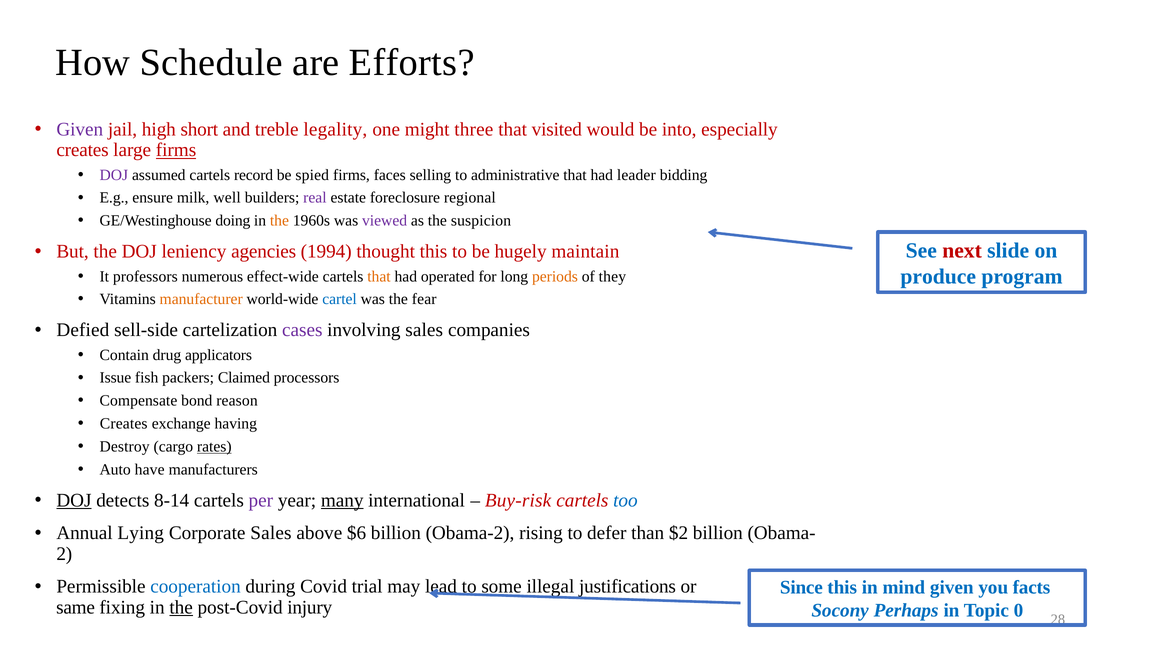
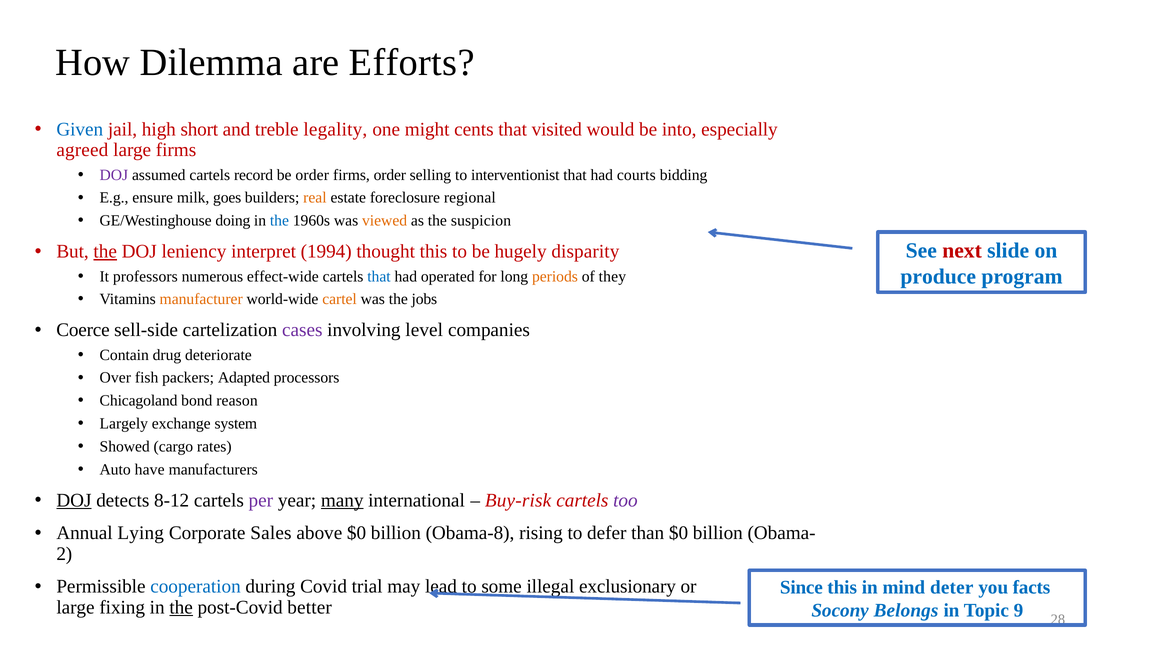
Schedule: Schedule -> Dilemma
Given at (80, 129) colour: purple -> blue
three: three -> cents
creates at (82, 150): creates -> agreed
firms at (176, 150) underline: present -> none
be spied: spied -> order
firms faces: faces -> order
administrative: administrative -> interventionist
leader: leader -> courts
well: well -> goes
real colour: purple -> orange
the at (279, 221) colour: orange -> blue
viewed colour: purple -> orange
the at (105, 251) underline: none -> present
agencies: agencies -> interpret
maintain: maintain -> disparity
that at (379, 276) colour: orange -> blue
cartel colour: blue -> orange
fear: fear -> jobs
Defied: Defied -> Coerce
involving sales: sales -> level
applicators: applicators -> deteriorate
Issue: Issue -> Over
Claimed: Claimed -> Adapted
Compensate: Compensate -> Chicagoland
Creates at (124, 423): Creates -> Largely
having: having -> system
Destroy: Destroy -> Showed
rates underline: present -> none
8-14: 8-14 -> 8-12
too colour: blue -> purple
above $6: $6 -> $0
Obama-2: Obama-2 -> Obama-8
than $2: $2 -> $0
justifications: justifications -> exclusionary
mind given: given -> deter
same at (76, 607): same -> large
injury: injury -> better
Perhaps: Perhaps -> Belongs
0: 0 -> 9
